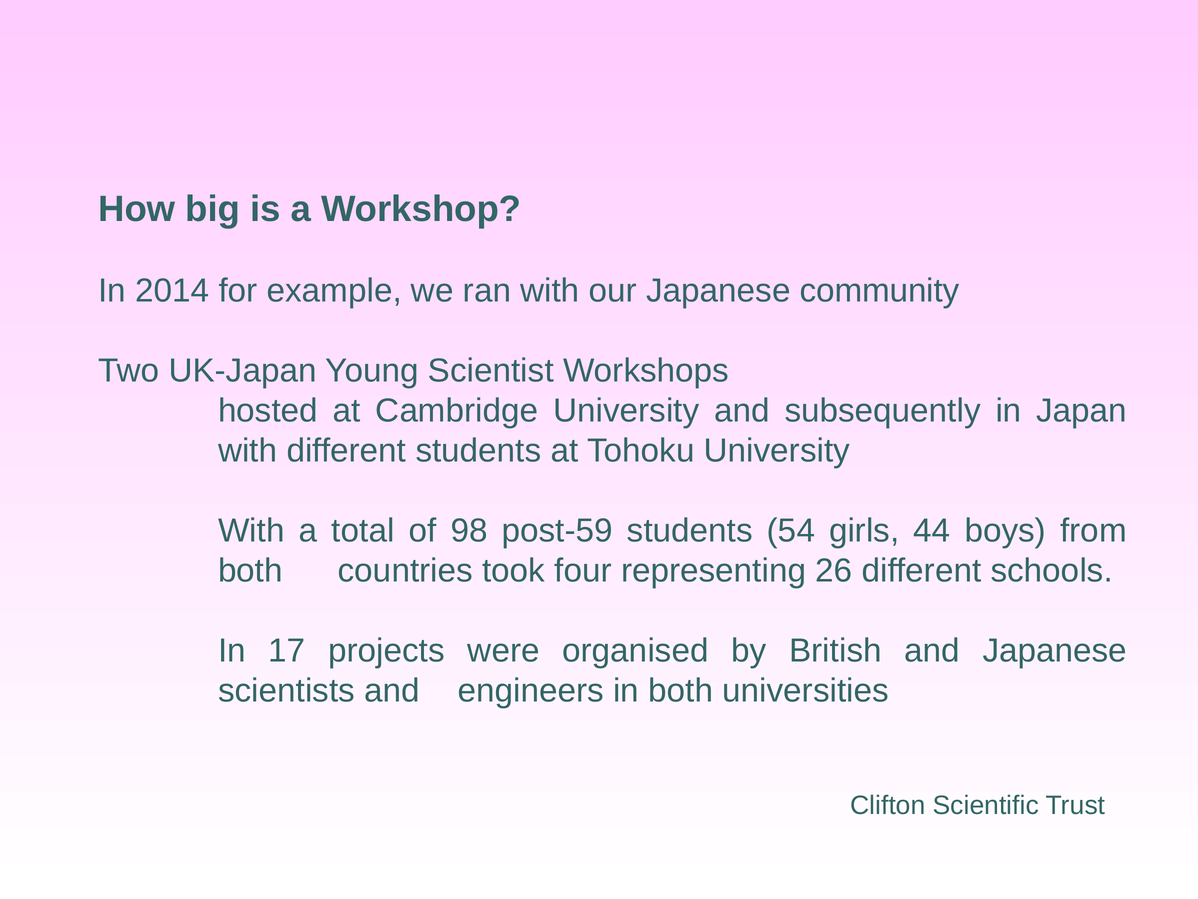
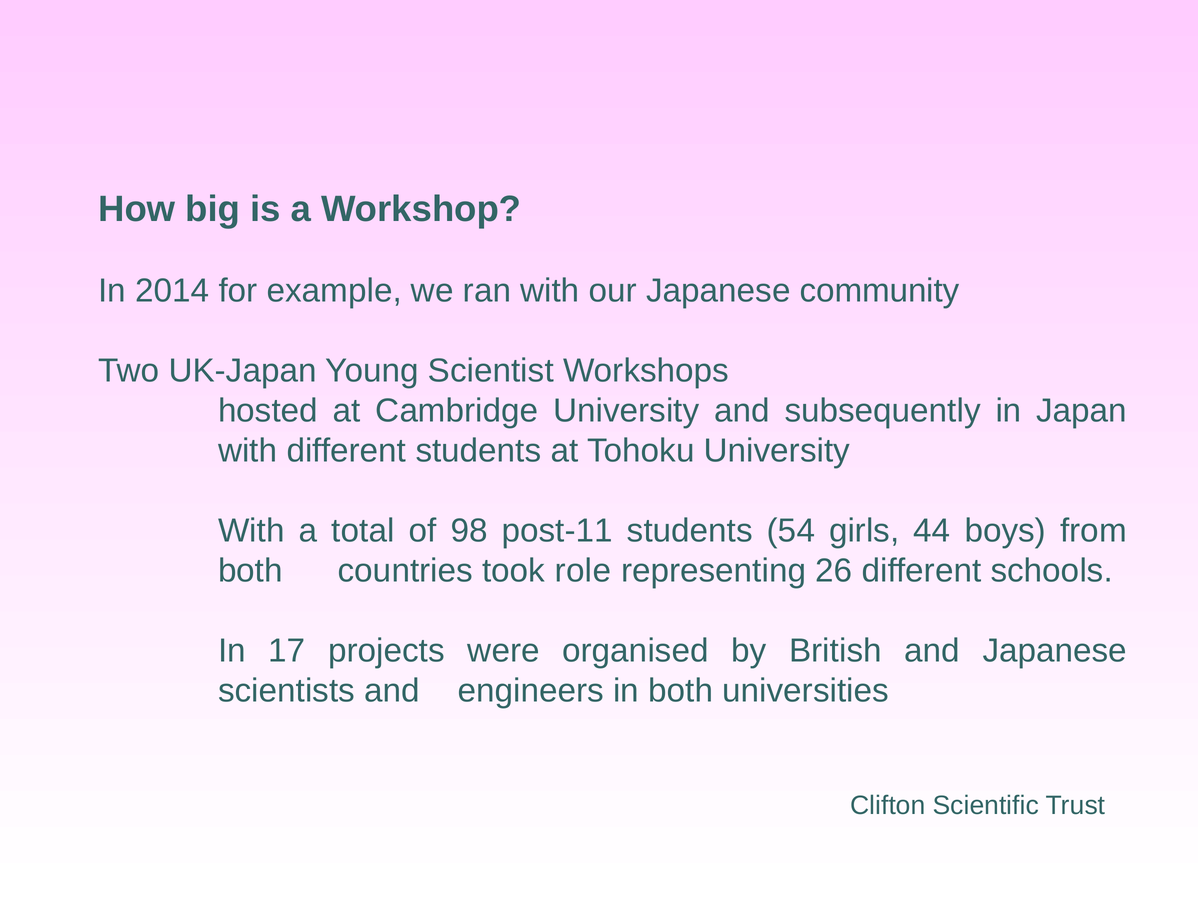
post-59: post-59 -> post-11
four: four -> role
